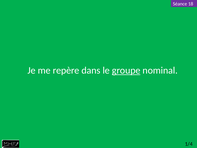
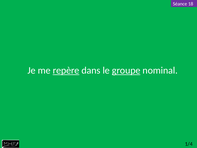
repère underline: none -> present
